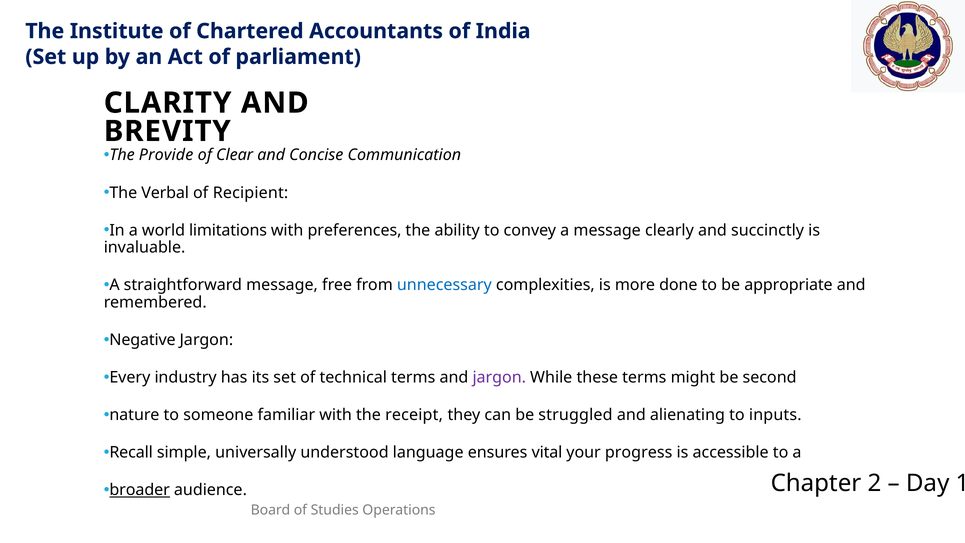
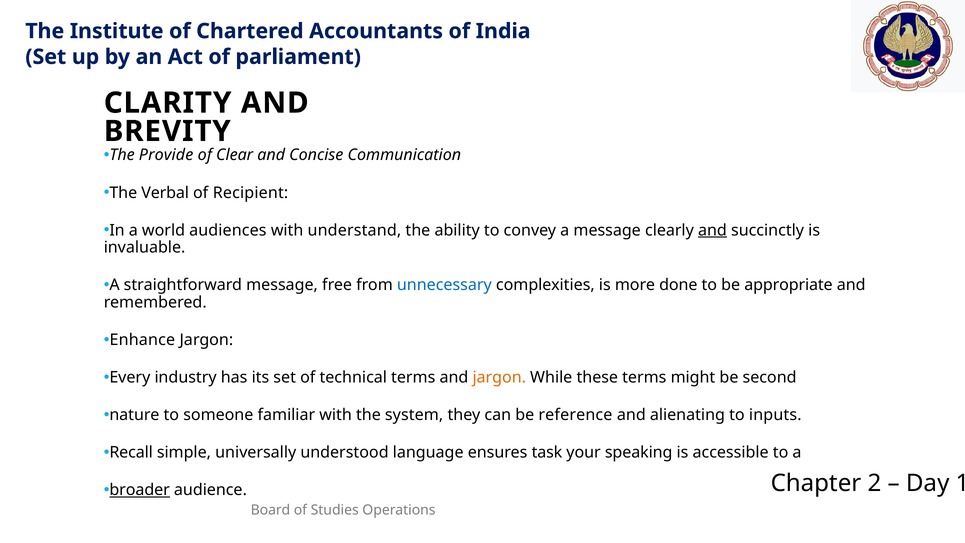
limitations: limitations -> audiences
preferences: preferences -> understand
and at (712, 230) underline: none -> present
Negative: Negative -> Enhance
jargon at (499, 377) colour: purple -> orange
receipt: receipt -> system
struggled: struggled -> reference
vital: vital -> task
progress: progress -> speaking
